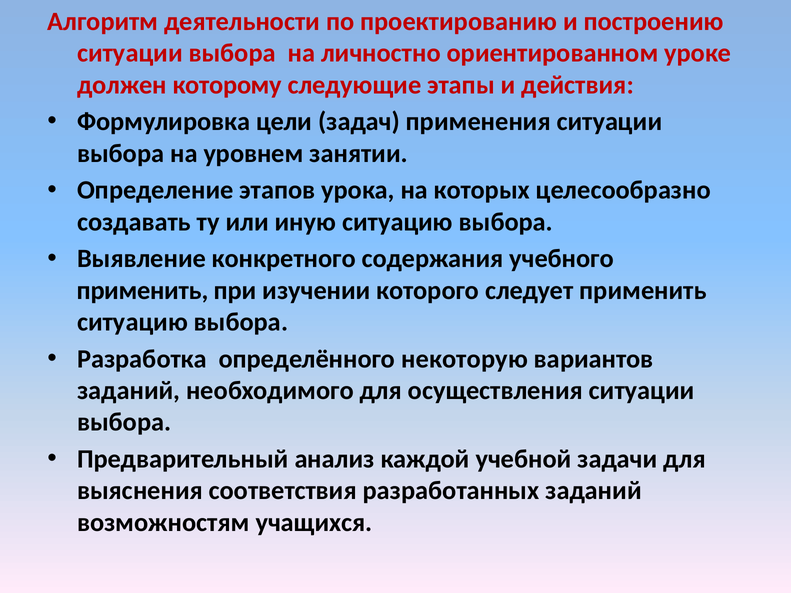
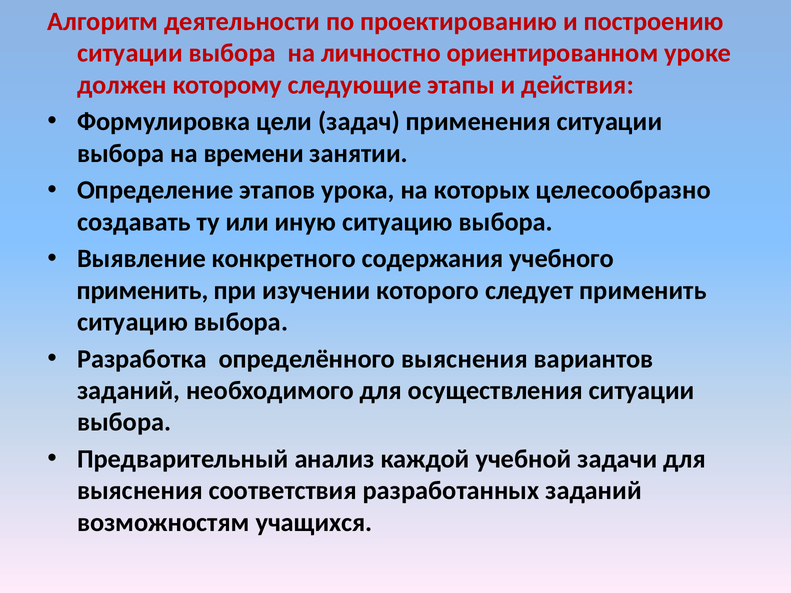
уровнем: уровнем -> времени
определённого некоторую: некоторую -> выяснения
